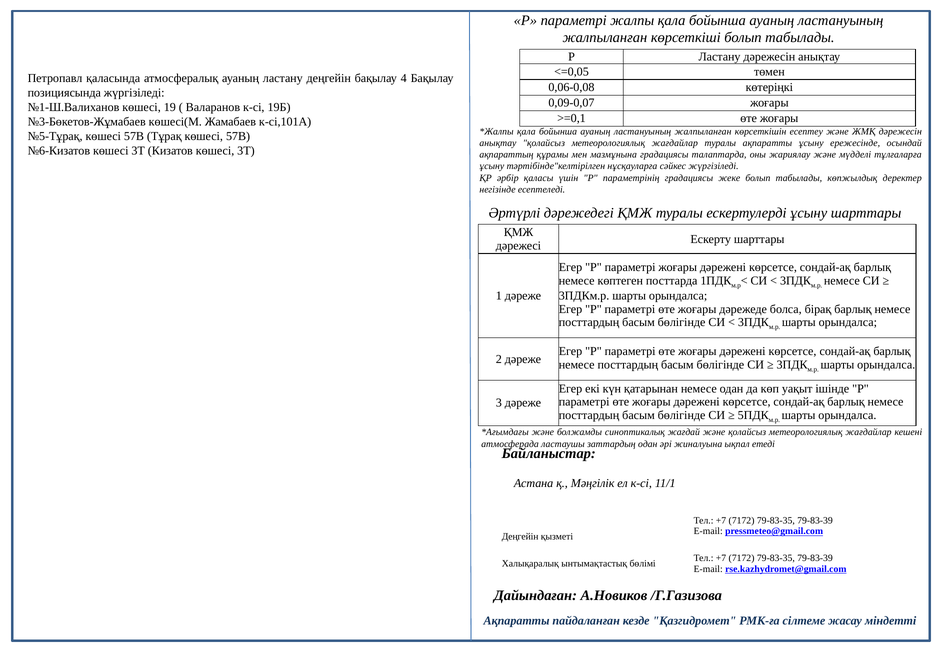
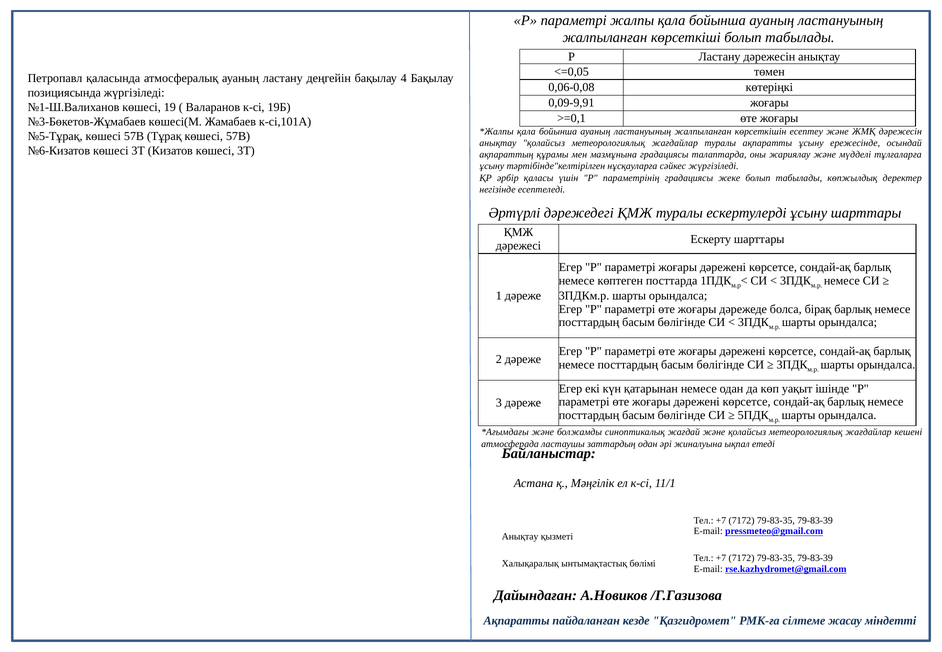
0,09-0,07: 0,09-0,07 -> 0,09-9,91
Деңгейін at (520, 537): Деңгейін -> Анықтау
